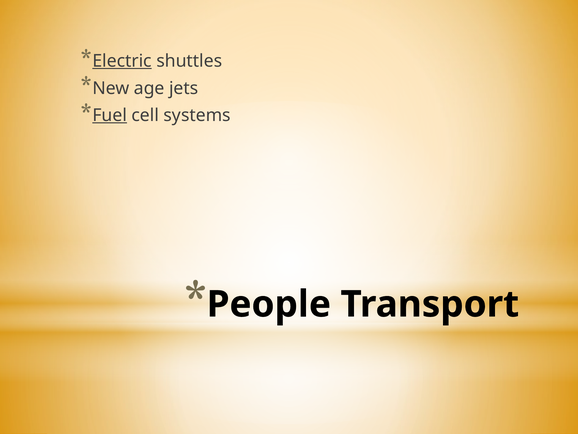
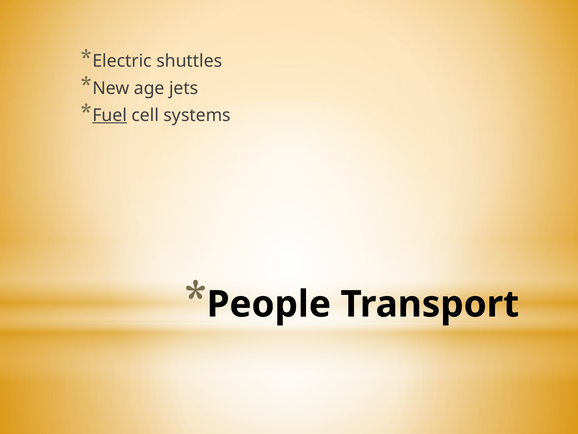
Electric underline: present -> none
